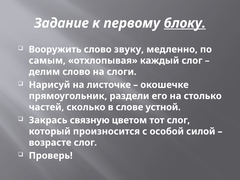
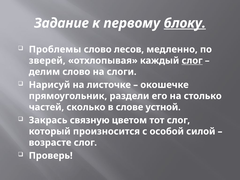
Вооружить: Вооружить -> Проблемы
звуку: звуку -> лесов
самым: самым -> зверей
слог at (192, 61) underline: none -> present
